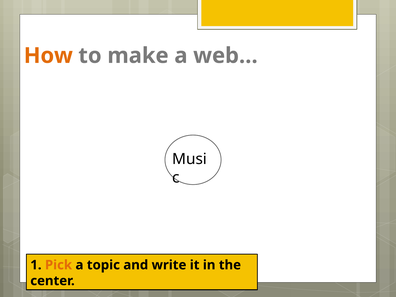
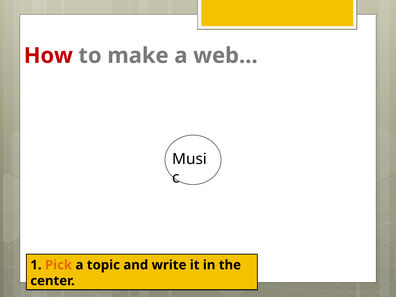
How colour: orange -> red
